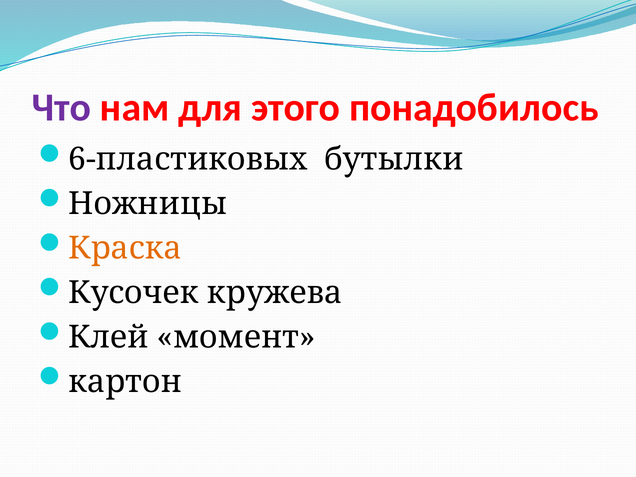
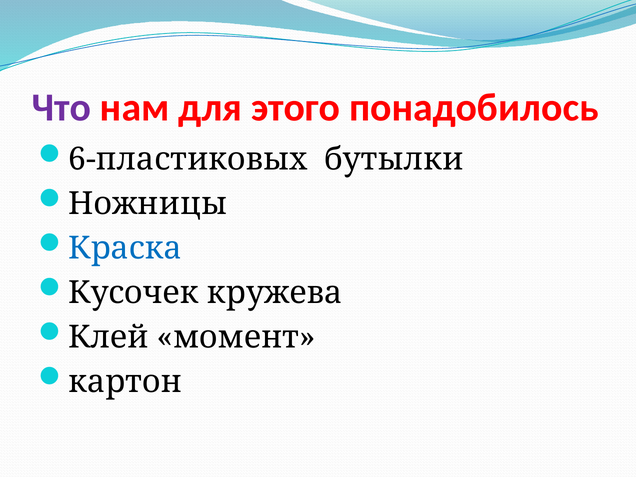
Краска colour: orange -> blue
